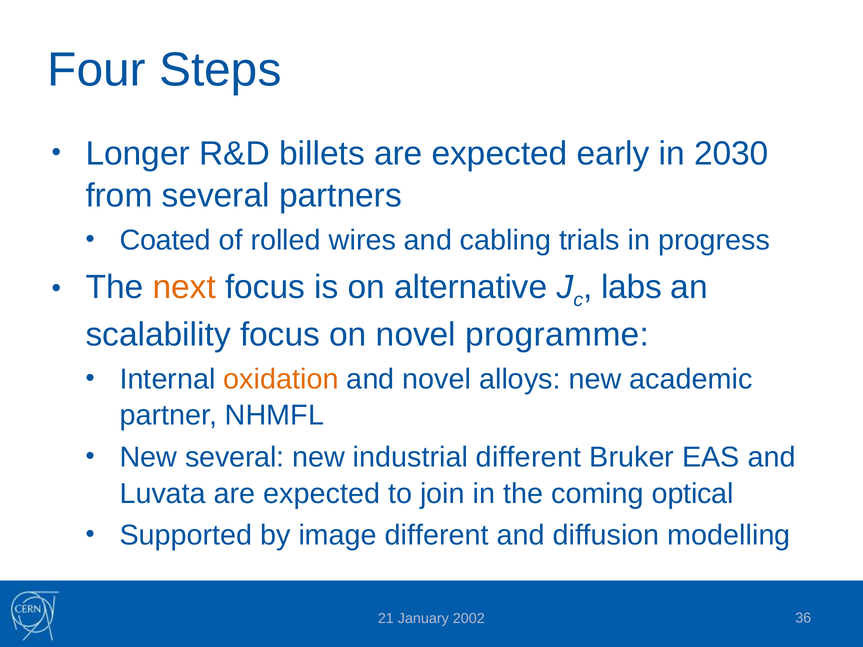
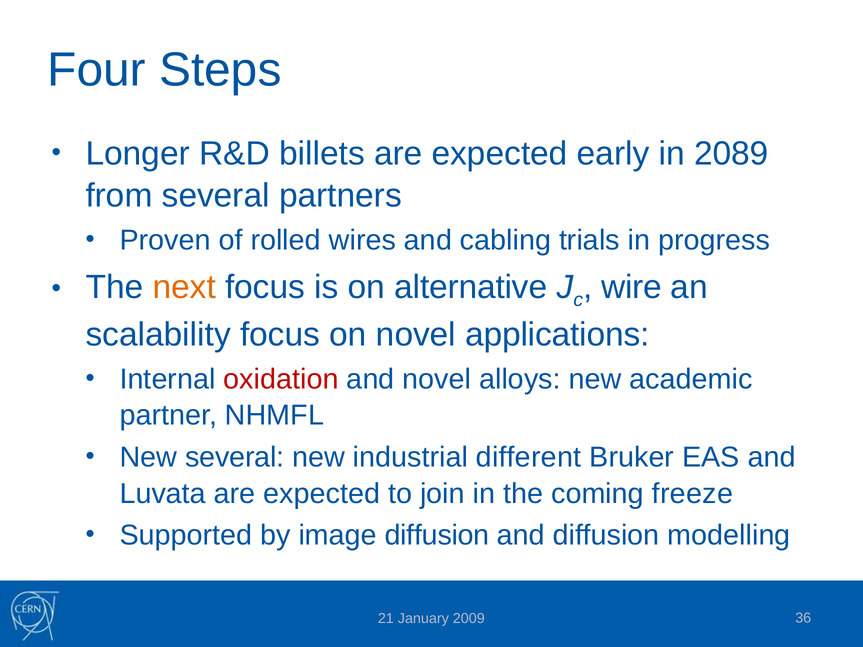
2030: 2030 -> 2089
Coated: Coated -> Proven
labs: labs -> wire
programme: programme -> applications
oxidation colour: orange -> red
optical: optical -> freeze
image different: different -> diffusion
2002: 2002 -> 2009
